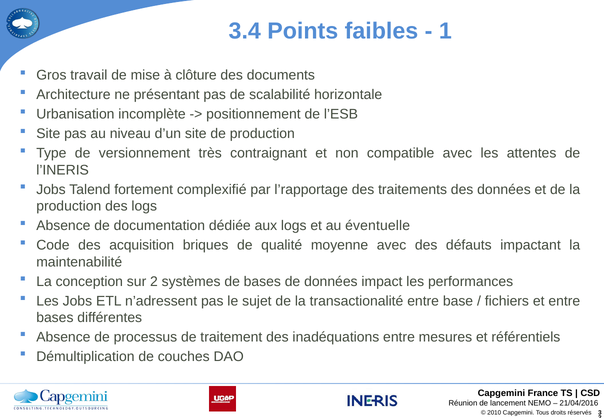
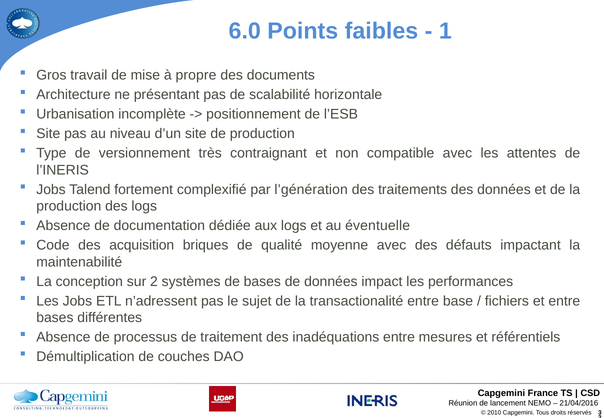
3.4: 3.4 -> 6.0
clôture: clôture -> propre
l’rapportage: l’rapportage -> l’génération
